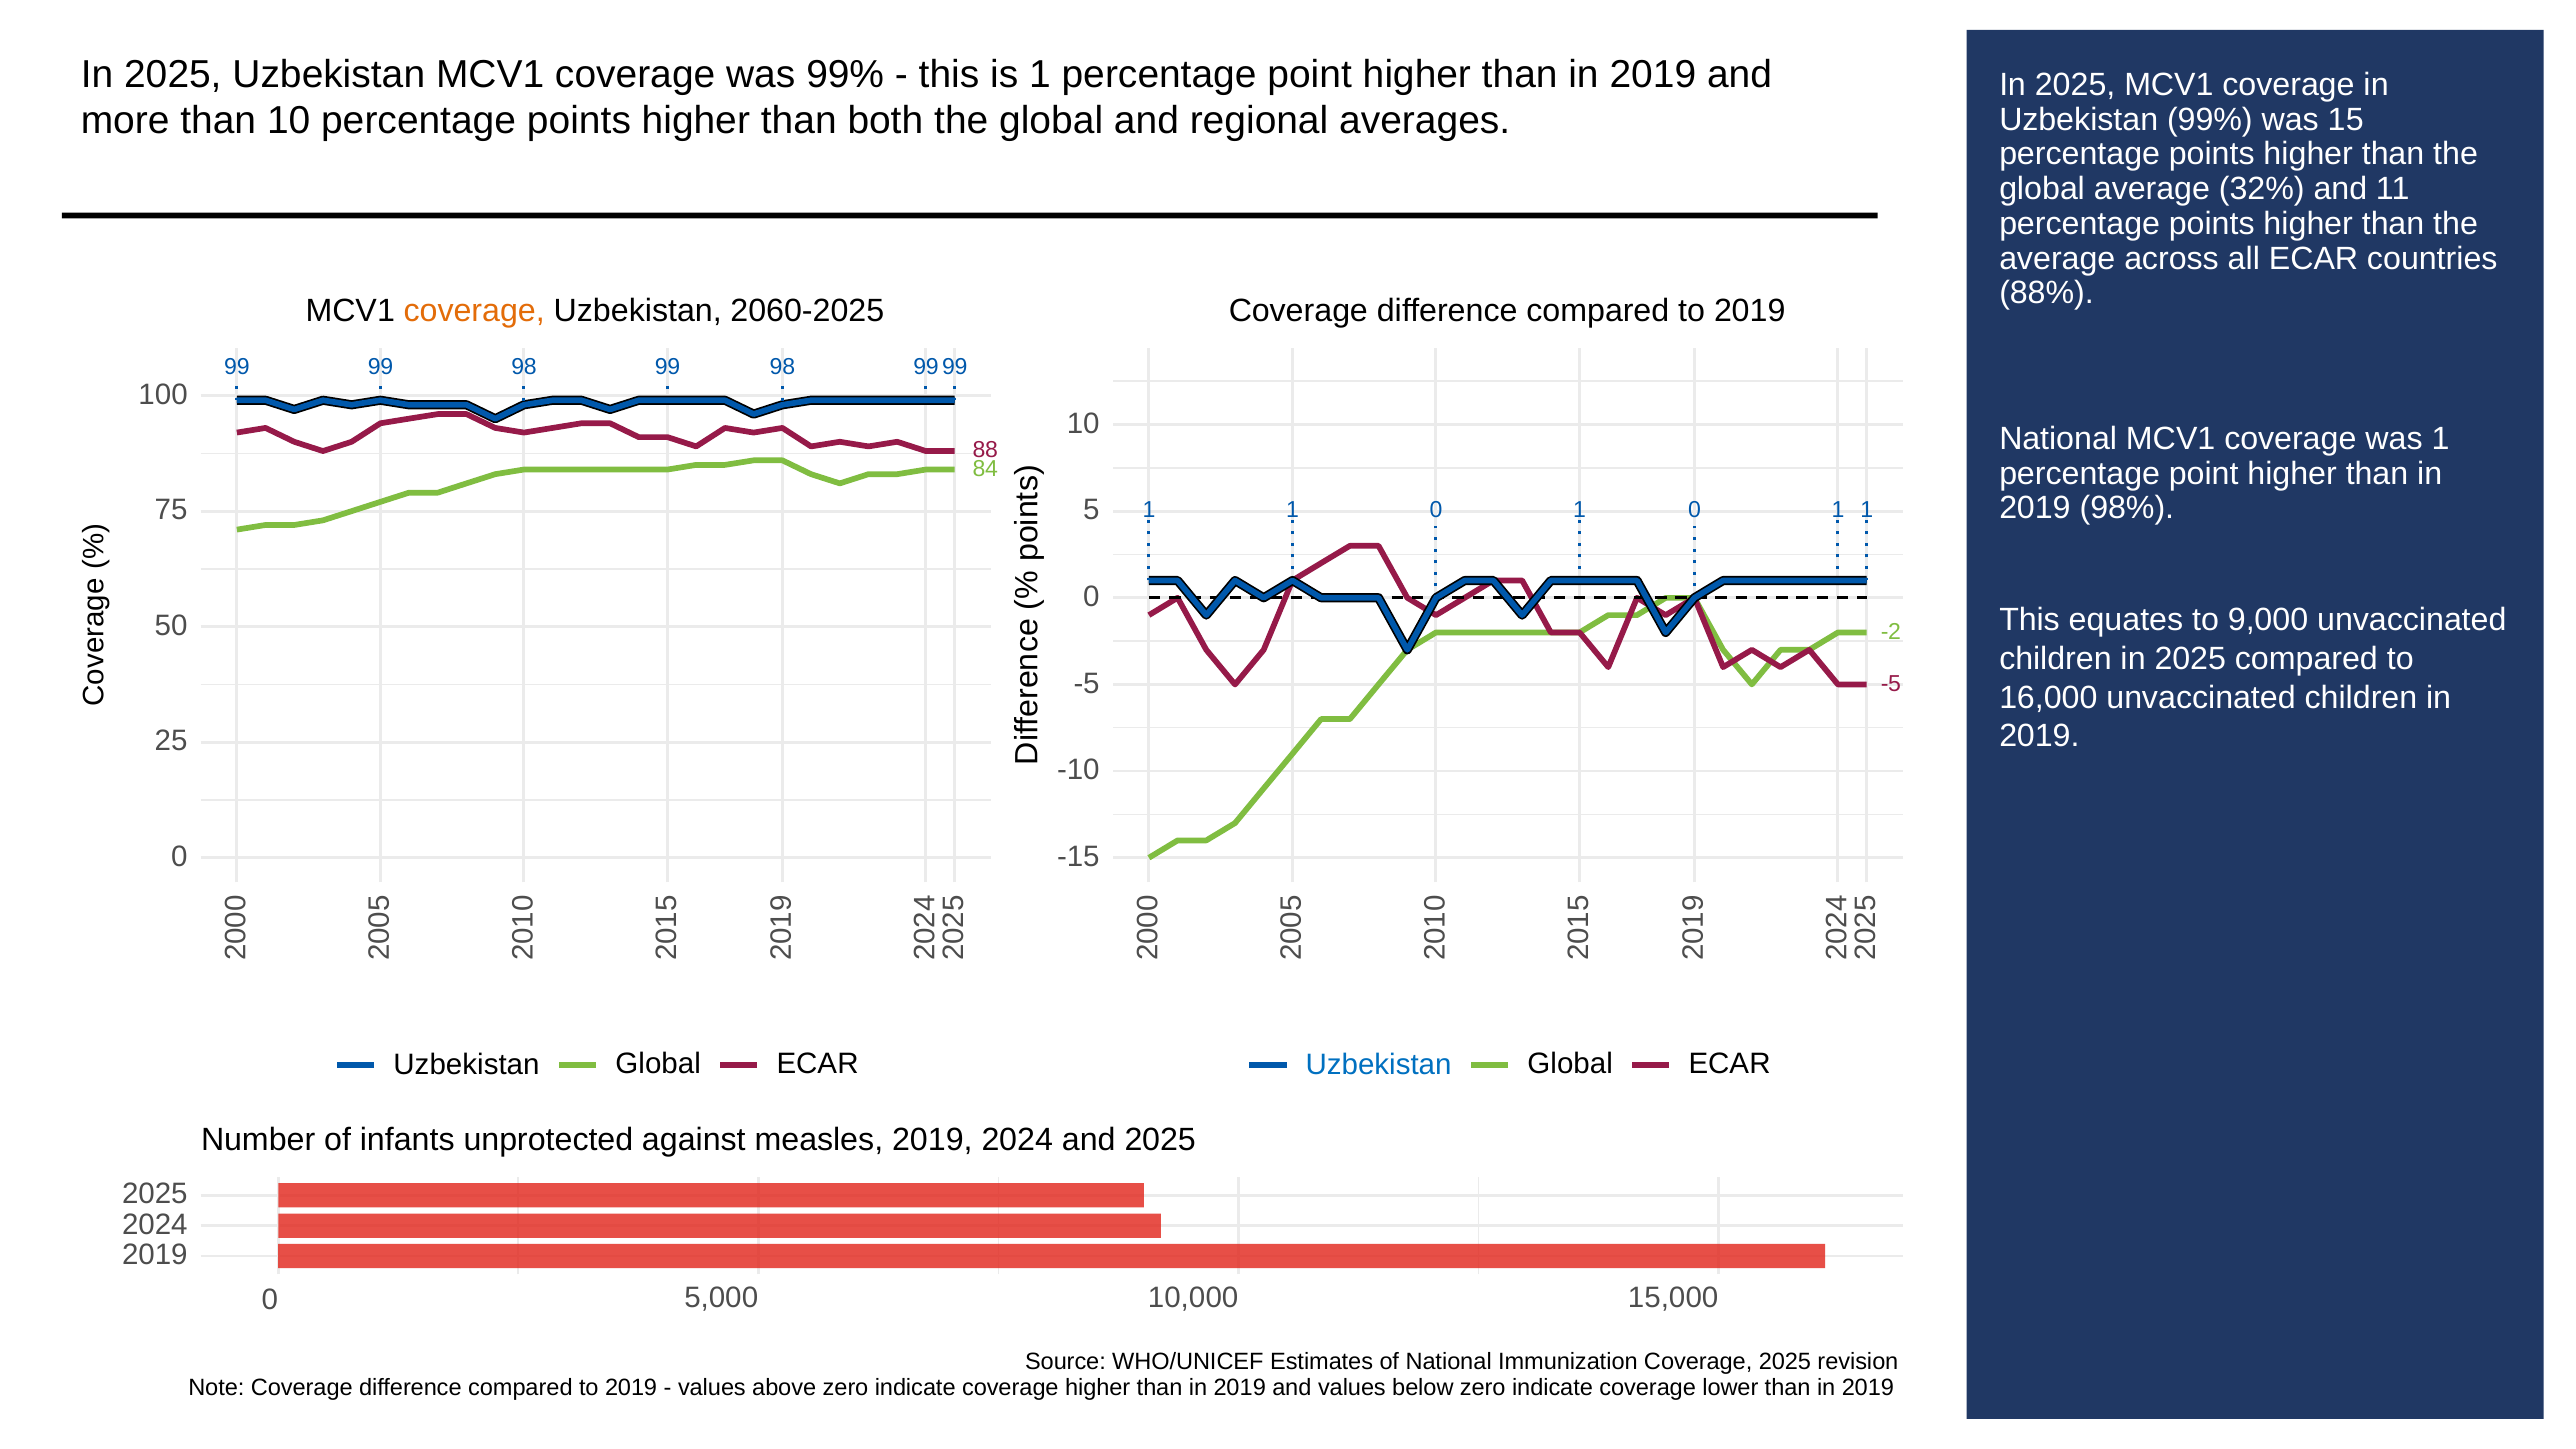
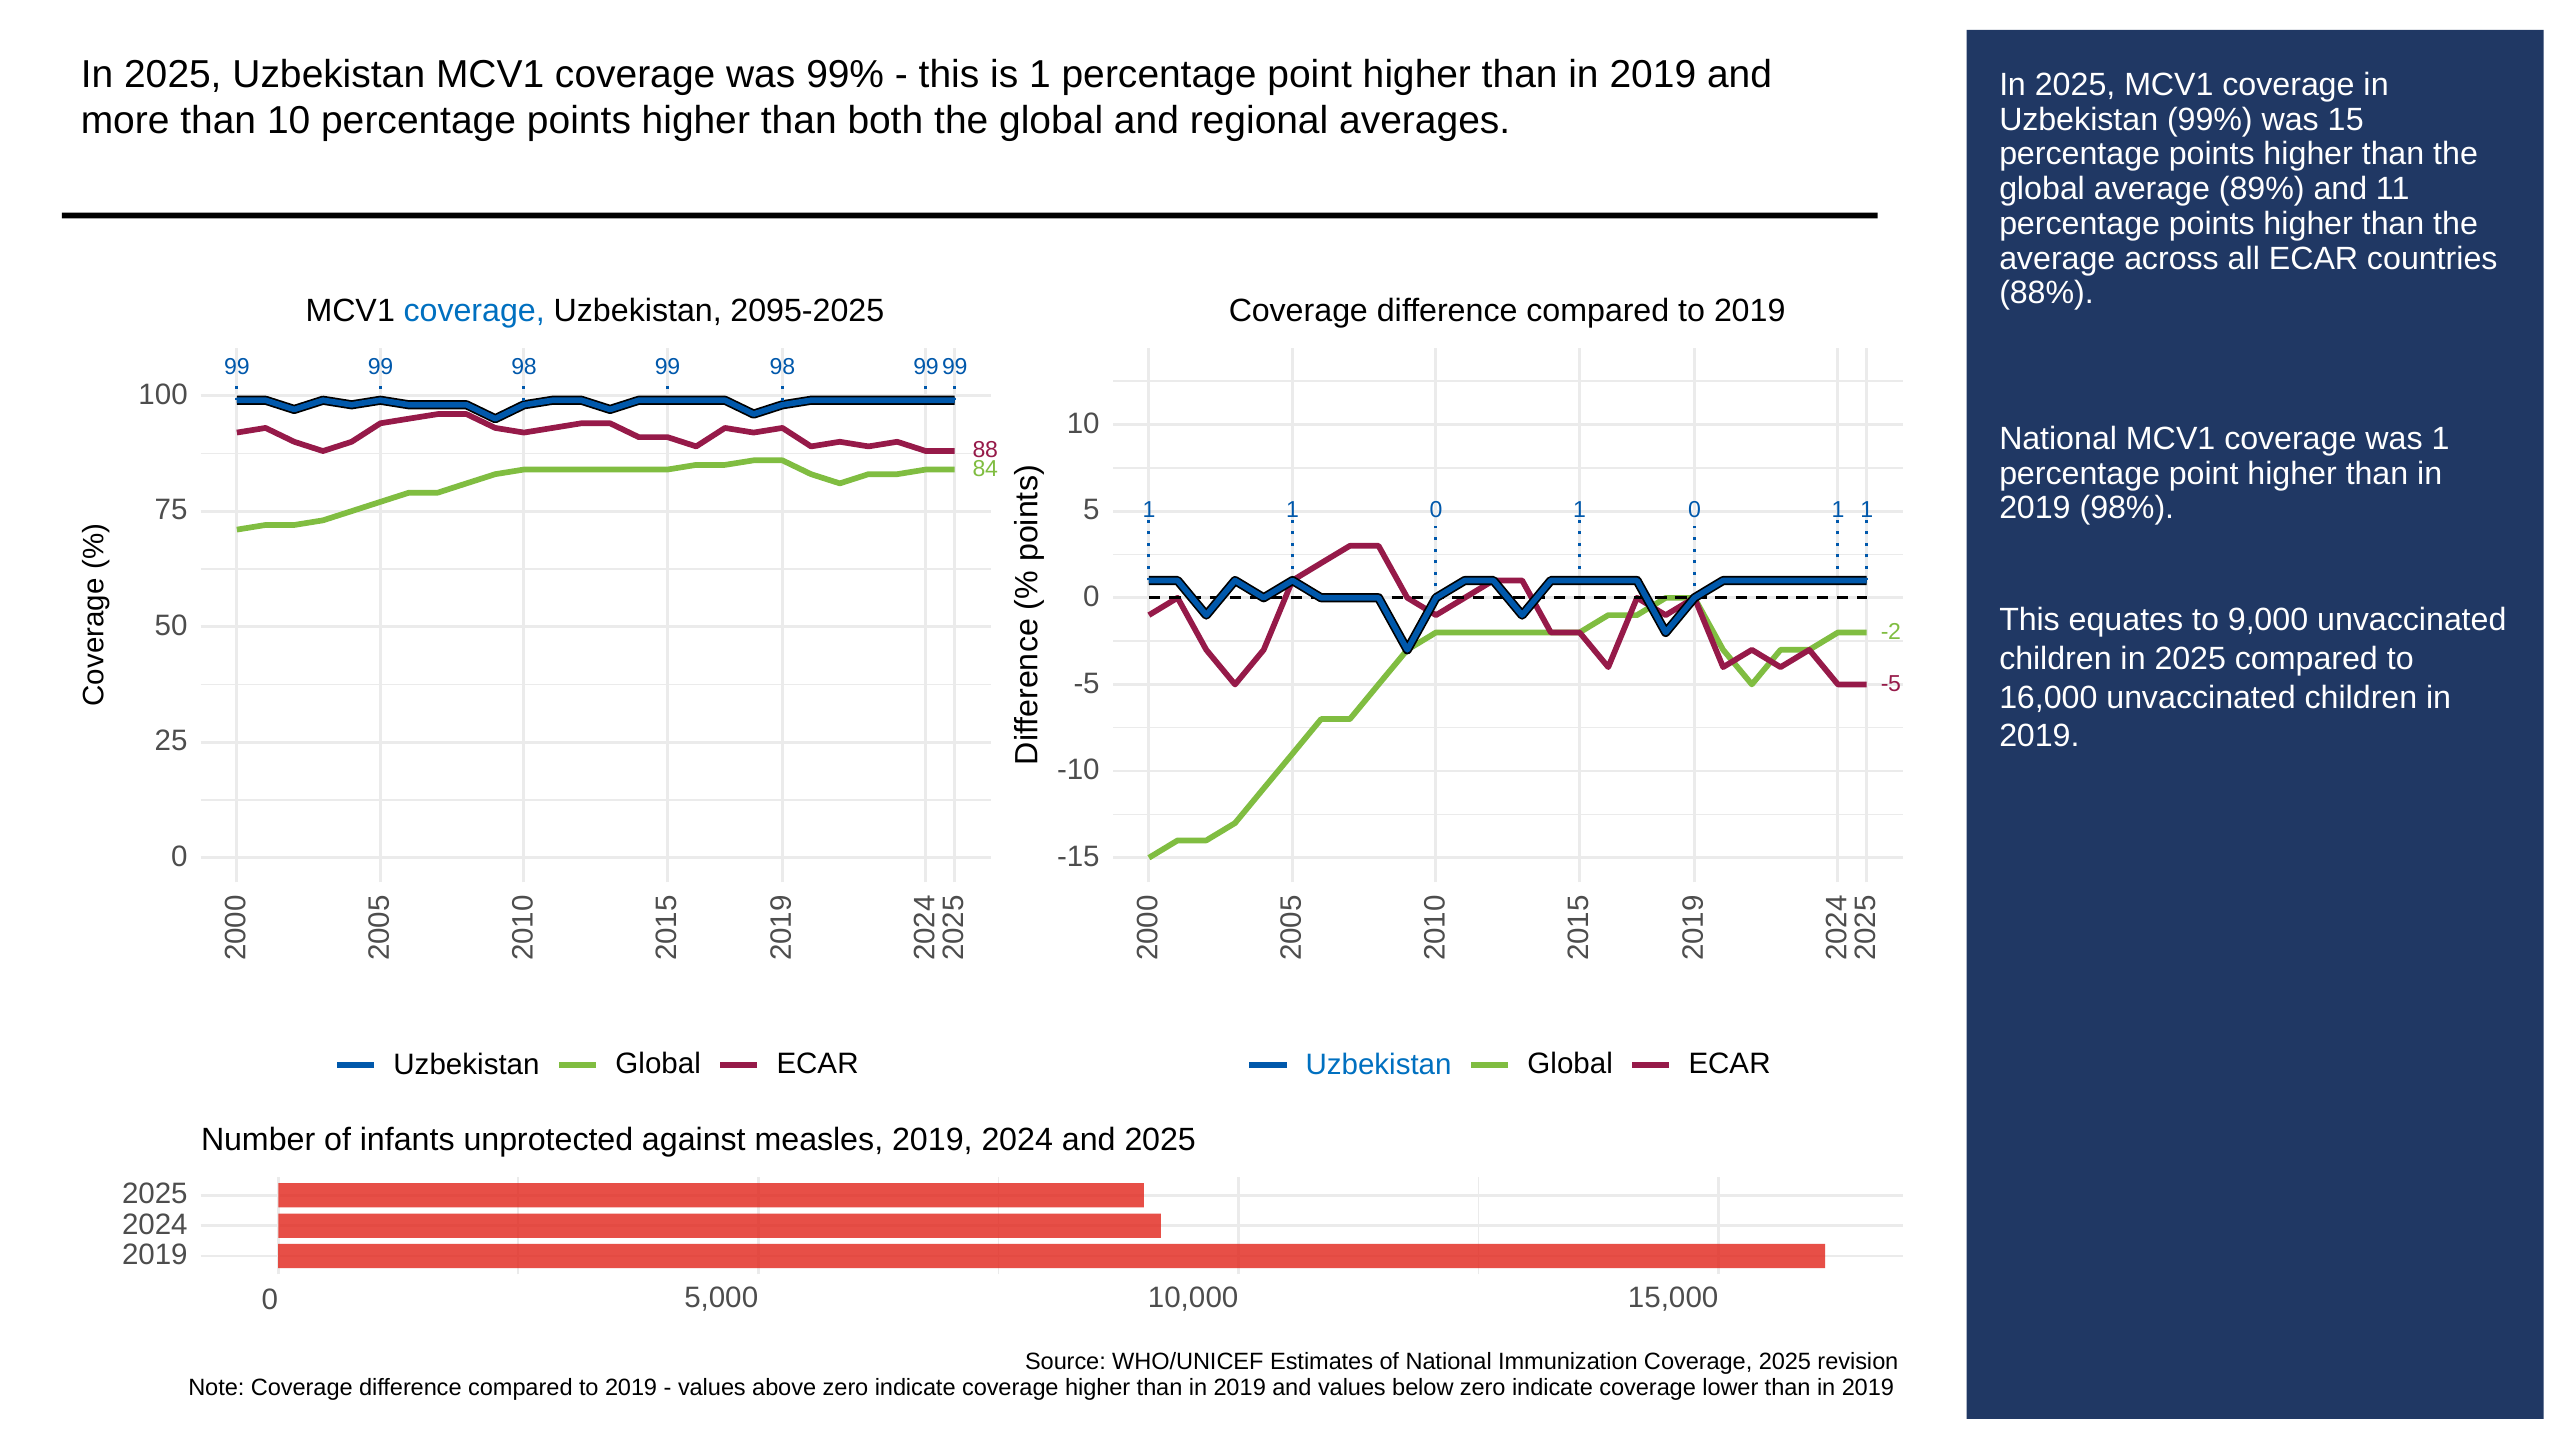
32%: 32% -> 89%
coverage at (474, 311) colour: orange -> blue
2060-2025: 2060-2025 -> 2095-2025
